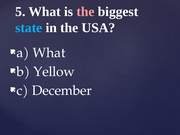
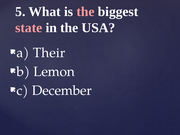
state colour: light blue -> pink
a What: What -> Their
Yellow: Yellow -> Lemon
